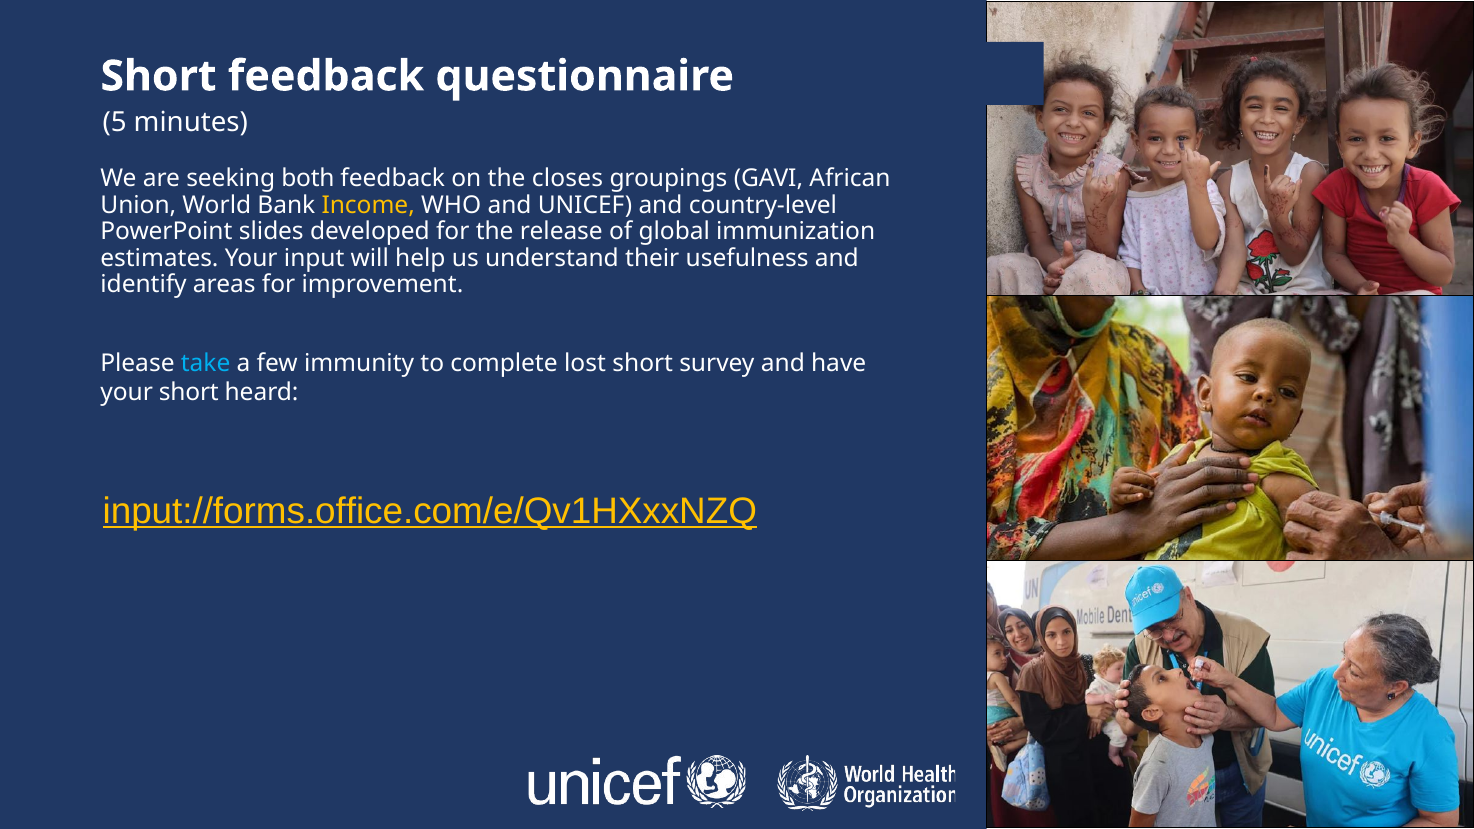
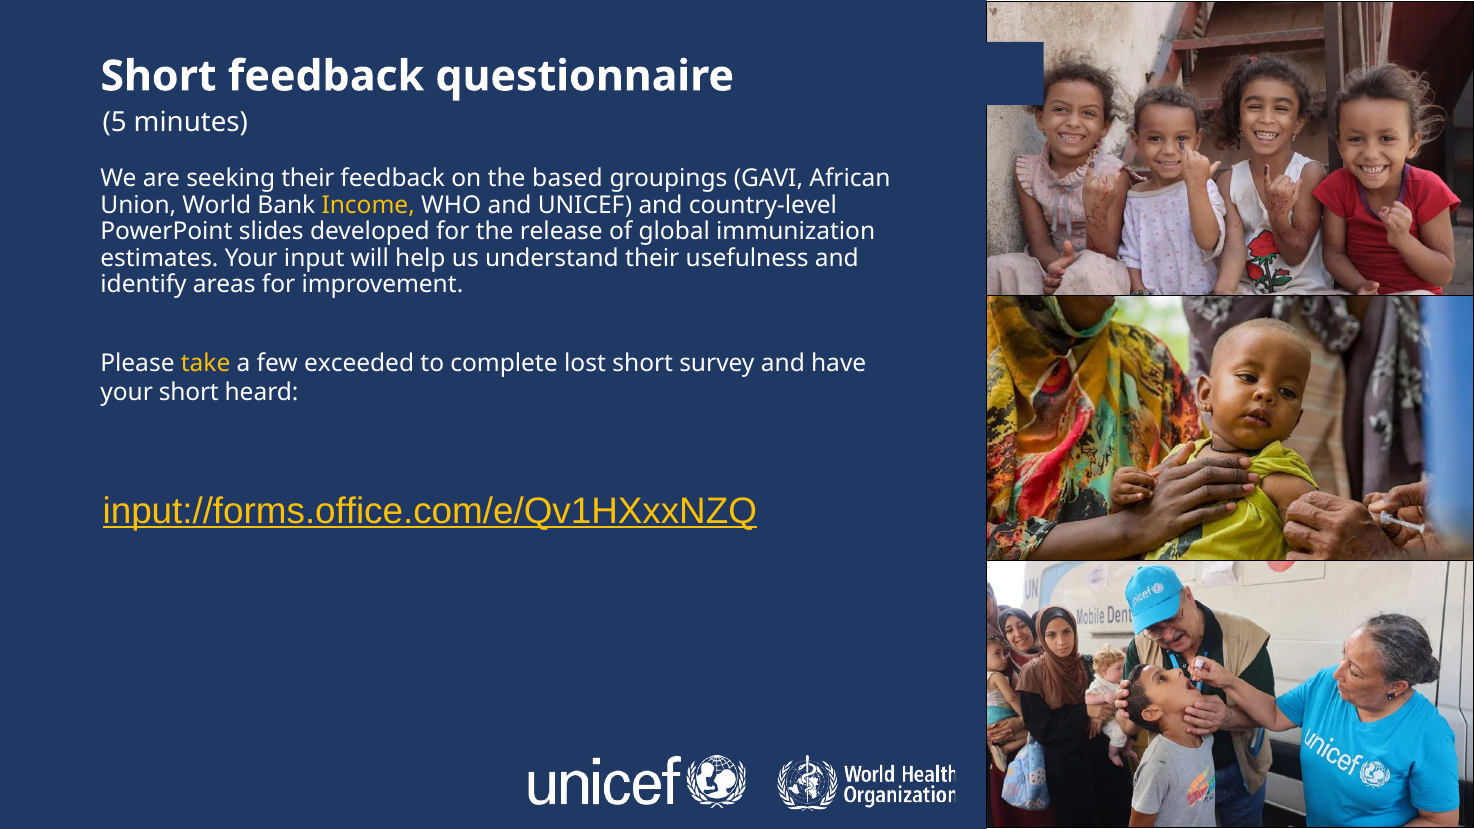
seeking both: both -> their
closes: closes -> based
take colour: light blue -> yellow
immunity: immunity -> exceeded
